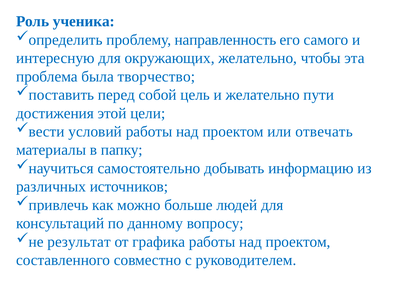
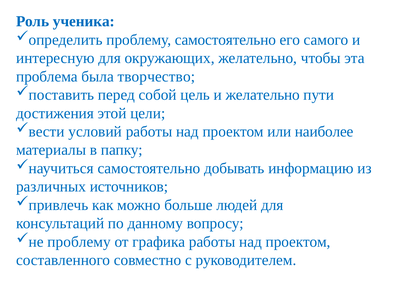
проблему направленность: направленность -> самостоятельно
отвечать: отвечать -> наиболее
результат at (79, 242): результат -> проблему
